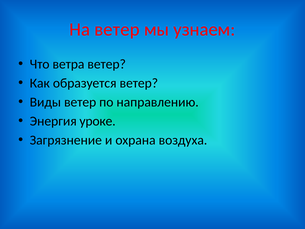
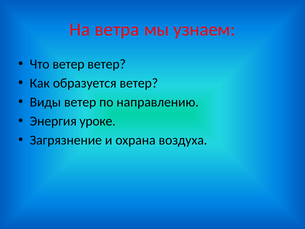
На ветер: ветер -> ветра
Что ветра: ветра -> ветер
